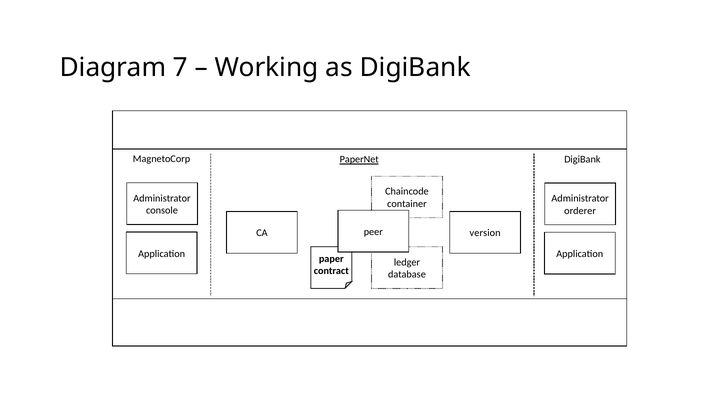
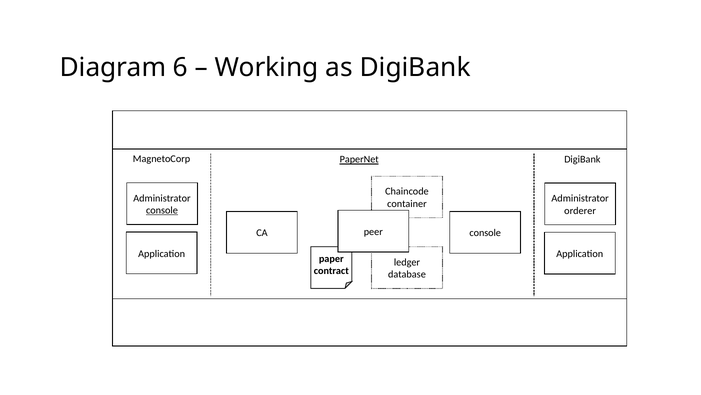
7: 7 -> 6
console at (162, 210) underline: none -> present
CA version: version -> console
